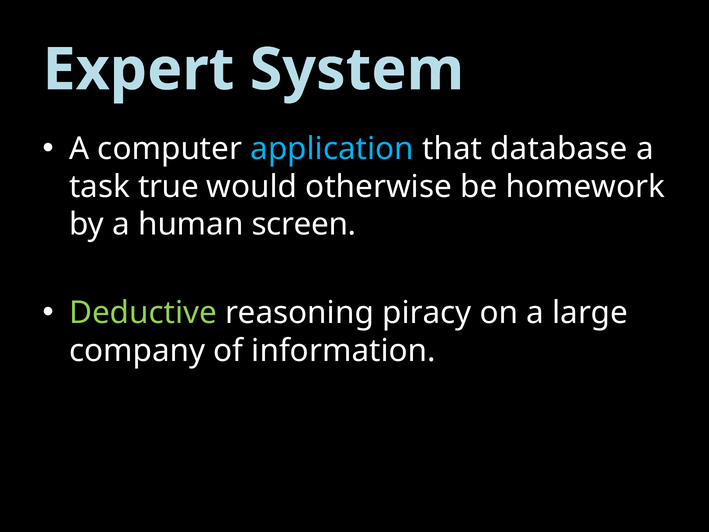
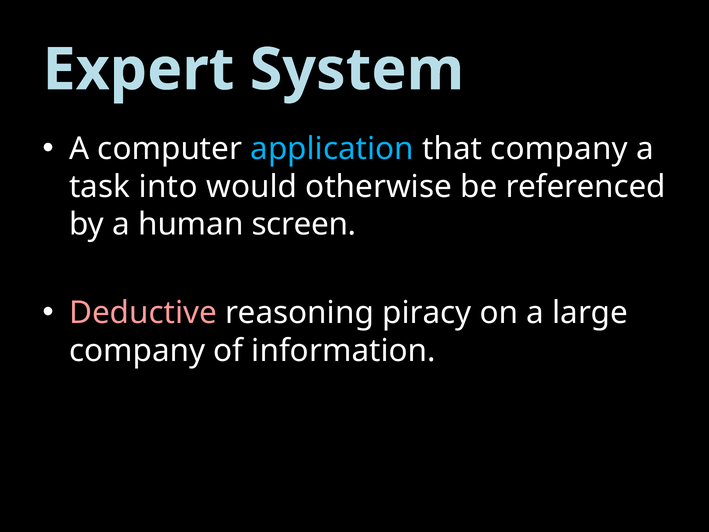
that database: database -> company
true: true -> into
homework: homework -> referenced
Deductive colour: light green -> pink
